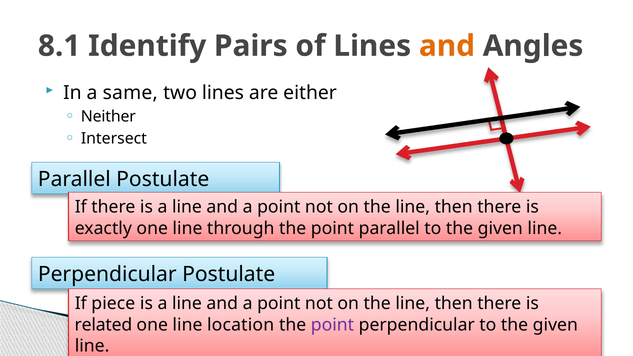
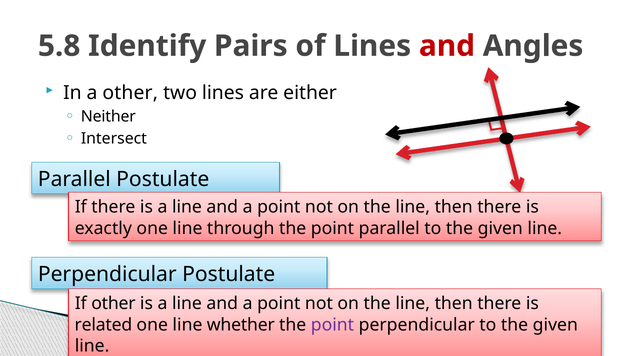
8.1: 8.1 -> 5.8
and at (447, 46) colour: orange -> red
a same: same -> other
If piece: piece -> other
location: location -> whether
